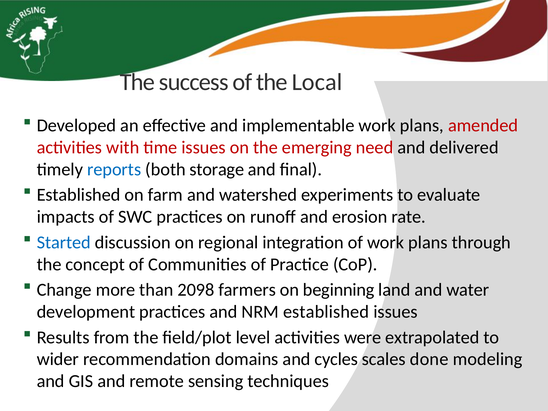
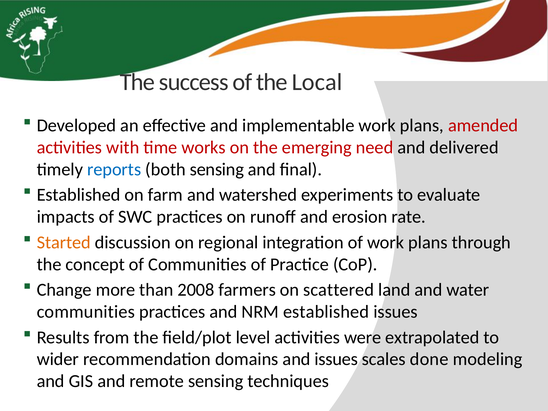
time issues: issues -> works
both storage: storage -> sensing
Started colour: blue -> orange
2098: 2098 -> 2008
beginning: beginning -> scattered
development at (86, 312): development -> communities
and cycles: cycles -> issues
